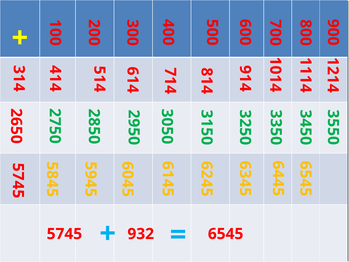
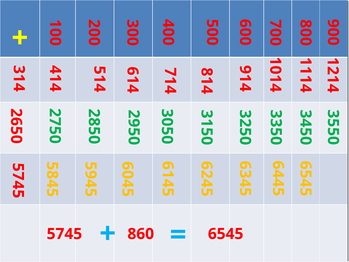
932: 932 -> 860
